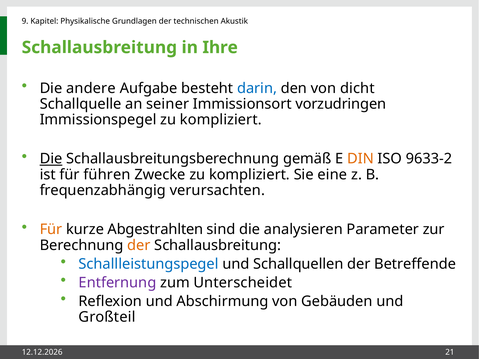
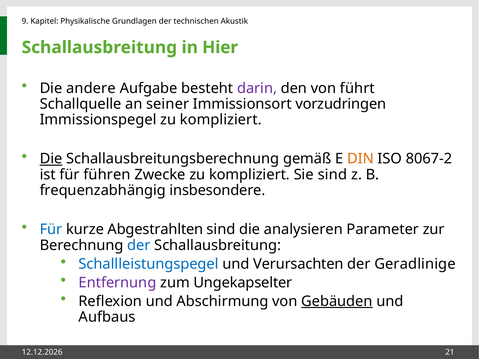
Ihre: Ihre -> Hier
darin colour: blue -> purple
dicht: dicht -> führt
9633-2: 9633-2 -> 8067-2
Sie eine: eine -> sind
verursachten: verursachten -> insbesondere
Für at (51, 230) colour: orange -> blue
der at (139, 245) colour: orange -> blue
Schallquellen: Schallquellen -> Verursachten
Betreffende: Betreffende -> Geradlinige
Unterscheidet: Unterscheidet -> Ungekapselter
Gebäuden underline: none -> present
Großteil: Großteil -> Aufbaus
